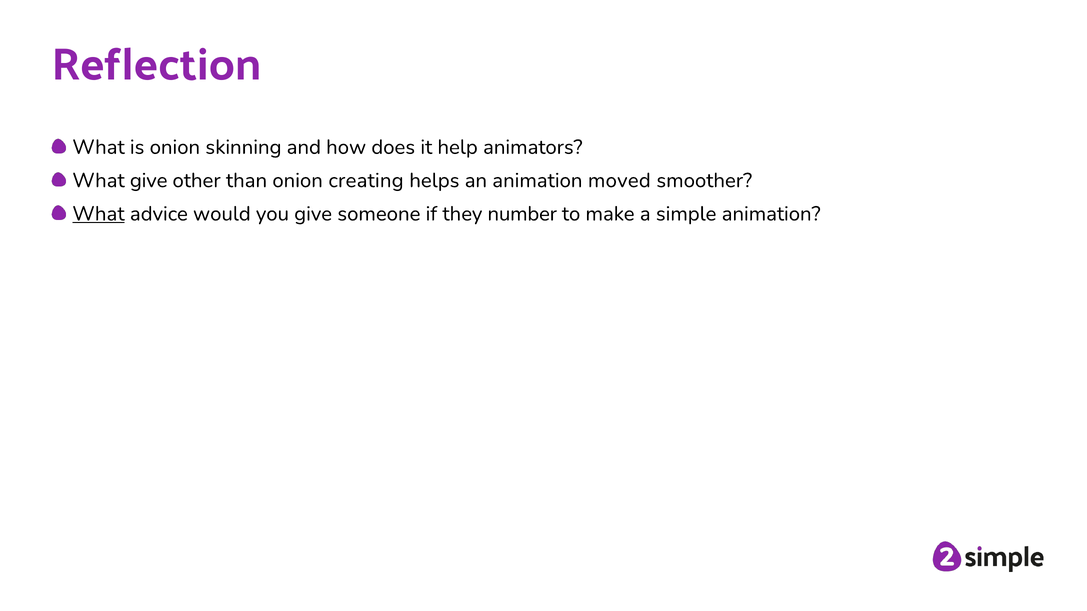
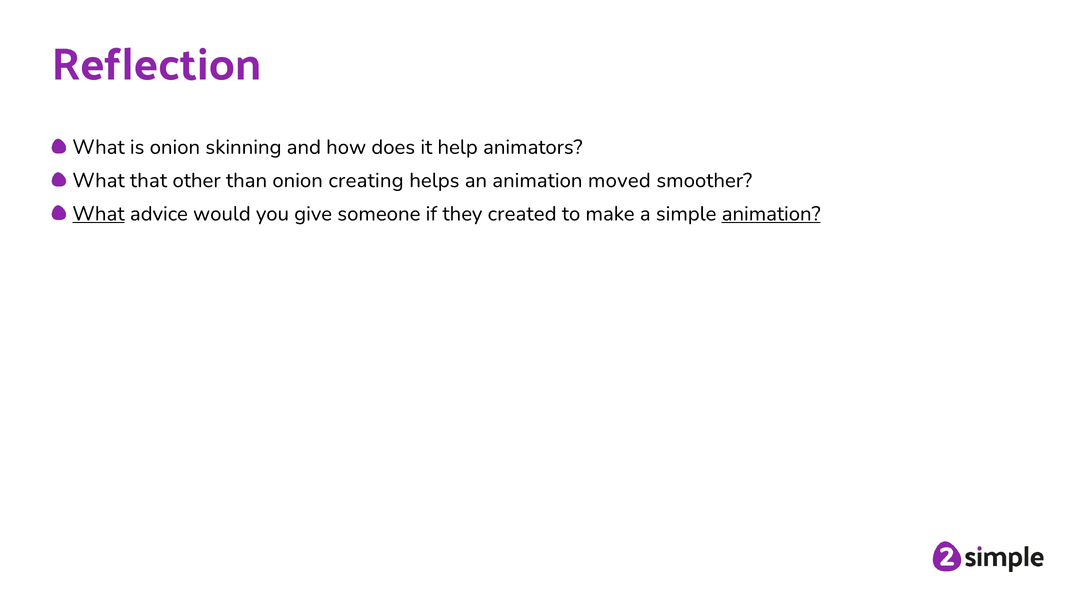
What give: give -> that
number: number -> created
animation at (771, 214) underline: none -> present
